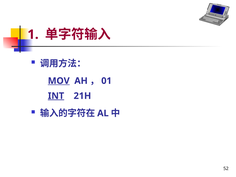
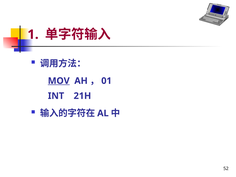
INT underline: present -> none
